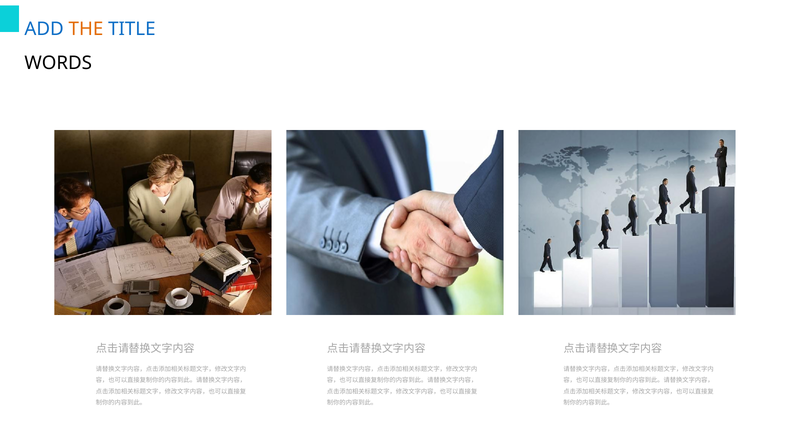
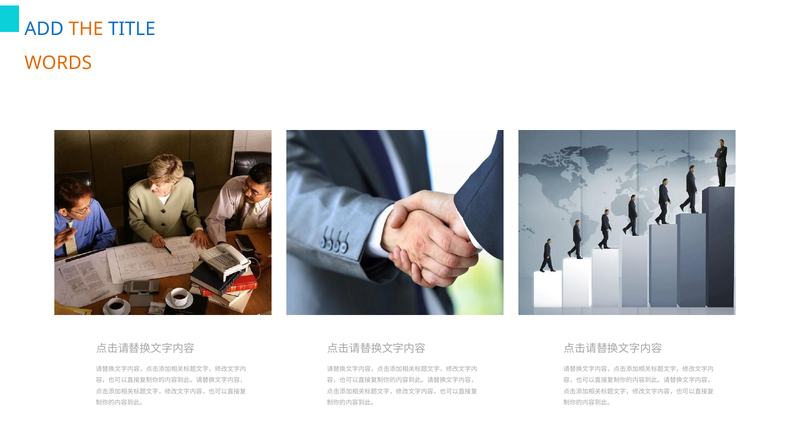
WORDS colour: black -> orange
